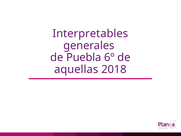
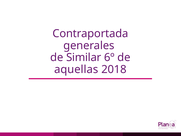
Interpretables: Interpretables -> Contraportada
Puebla: Puebla -> Similar
